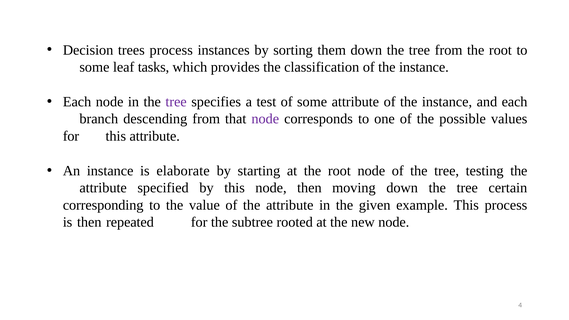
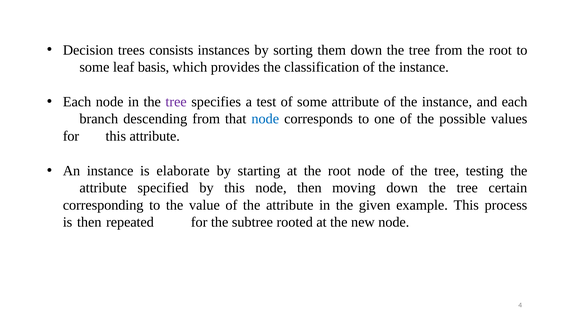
trees process: process -> consists
tasks: tasks -> basis
node at (265, 119) colour: purple -> blue
